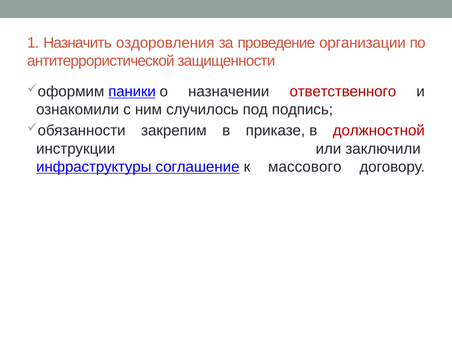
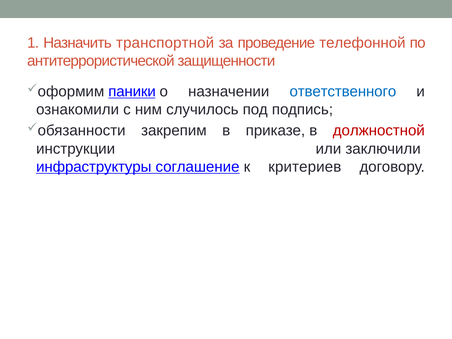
оздоровления: оздоровления -> транспортной
организации: организации -> телефонной
ответственного colour: red -> blue
массового: массового -> критериев
